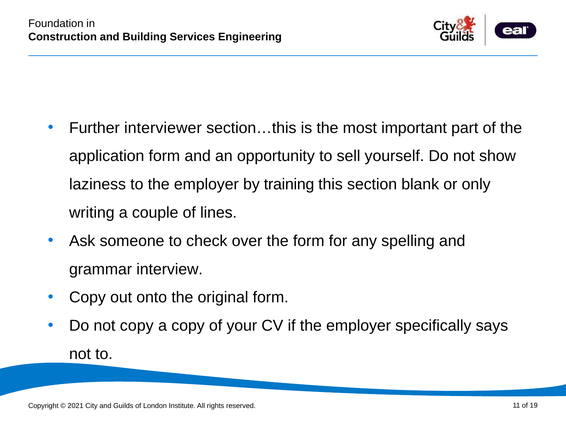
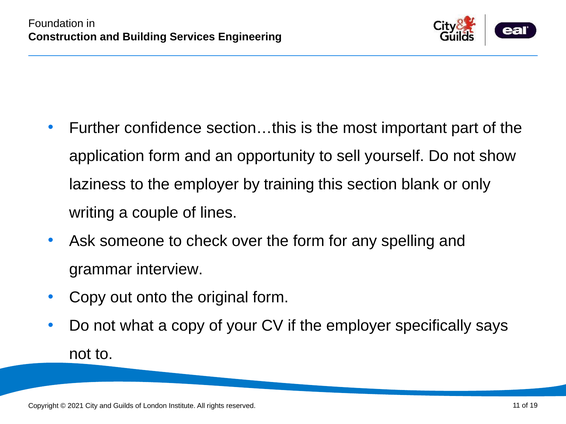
interviewer: interviewer -> confidence
not copy: copy -> what
